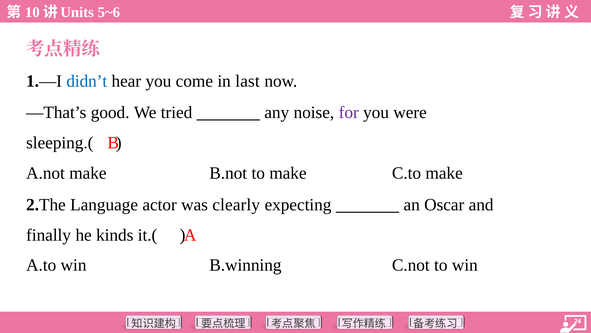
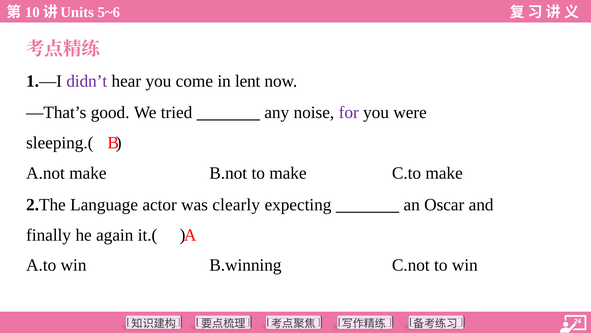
didn’t colour: blue -> purple
last: last -> lent
kinds: kinds -> again
